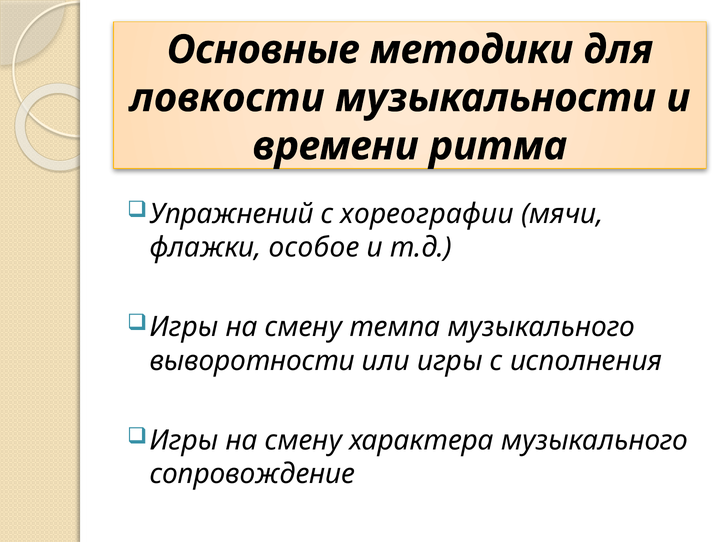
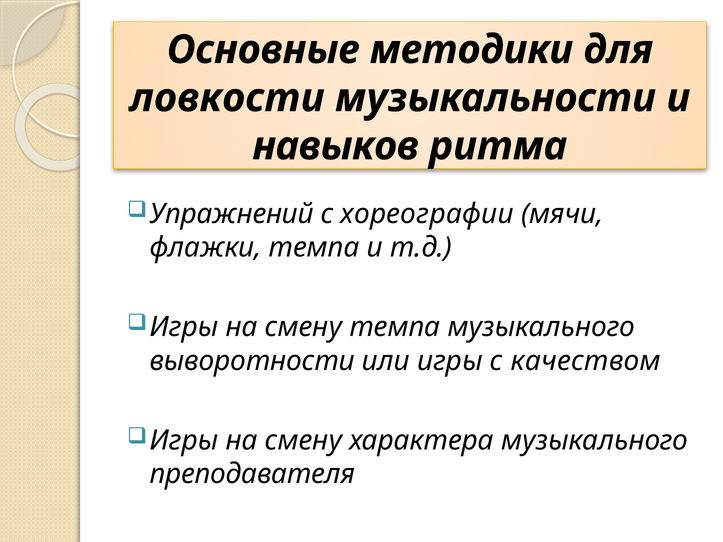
времени: времени -> навыков
флажки особое: особое -> темпа
исполнения: исполнения -> качеством
сопровождение: сопровождение -> преподавателя
